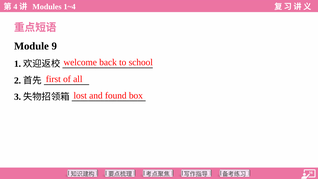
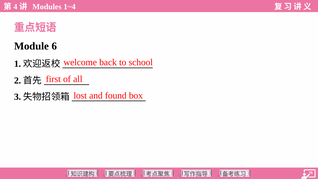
9: 9 -> 6
